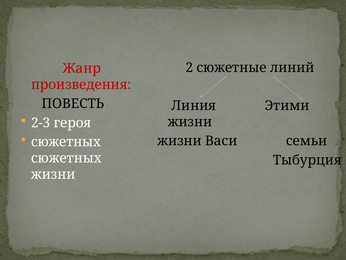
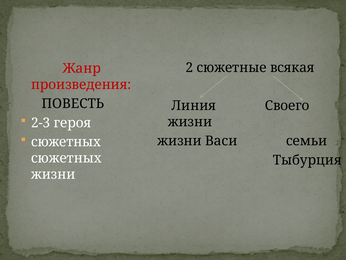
линий: линий -> всякая
Этими: Этими -> Своего
